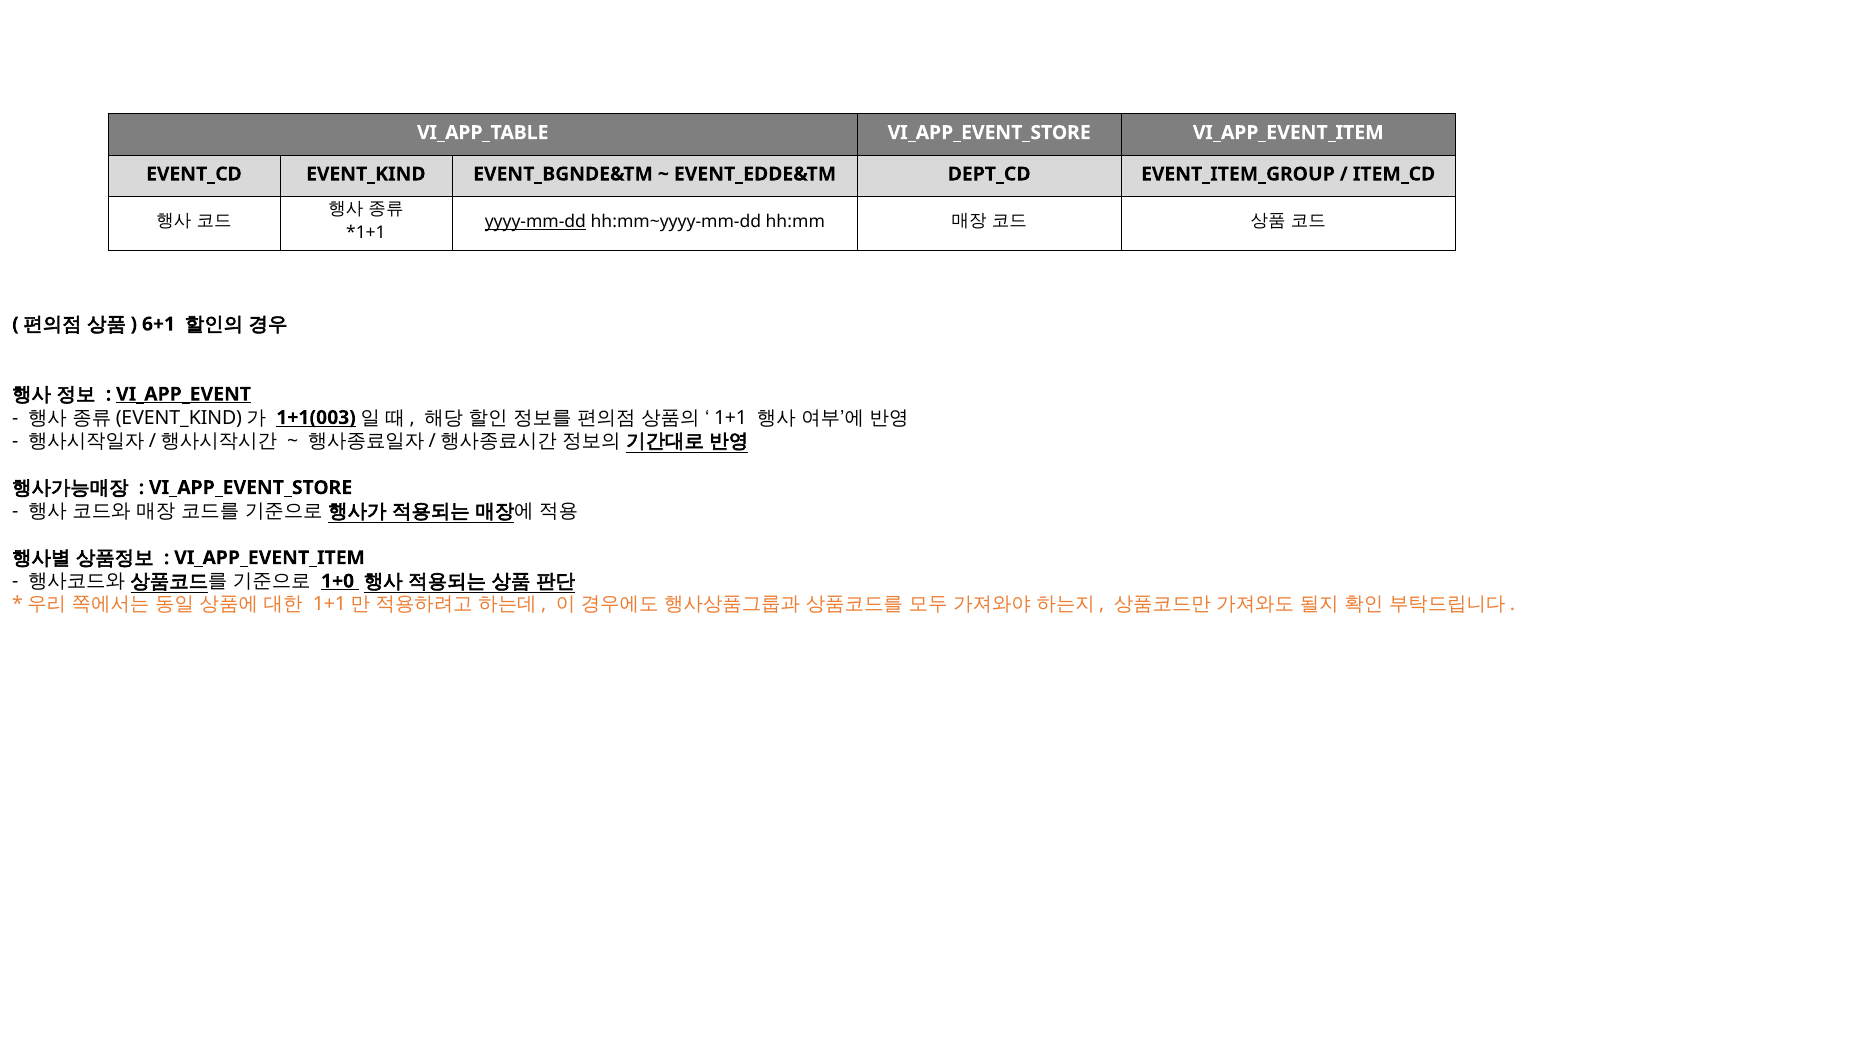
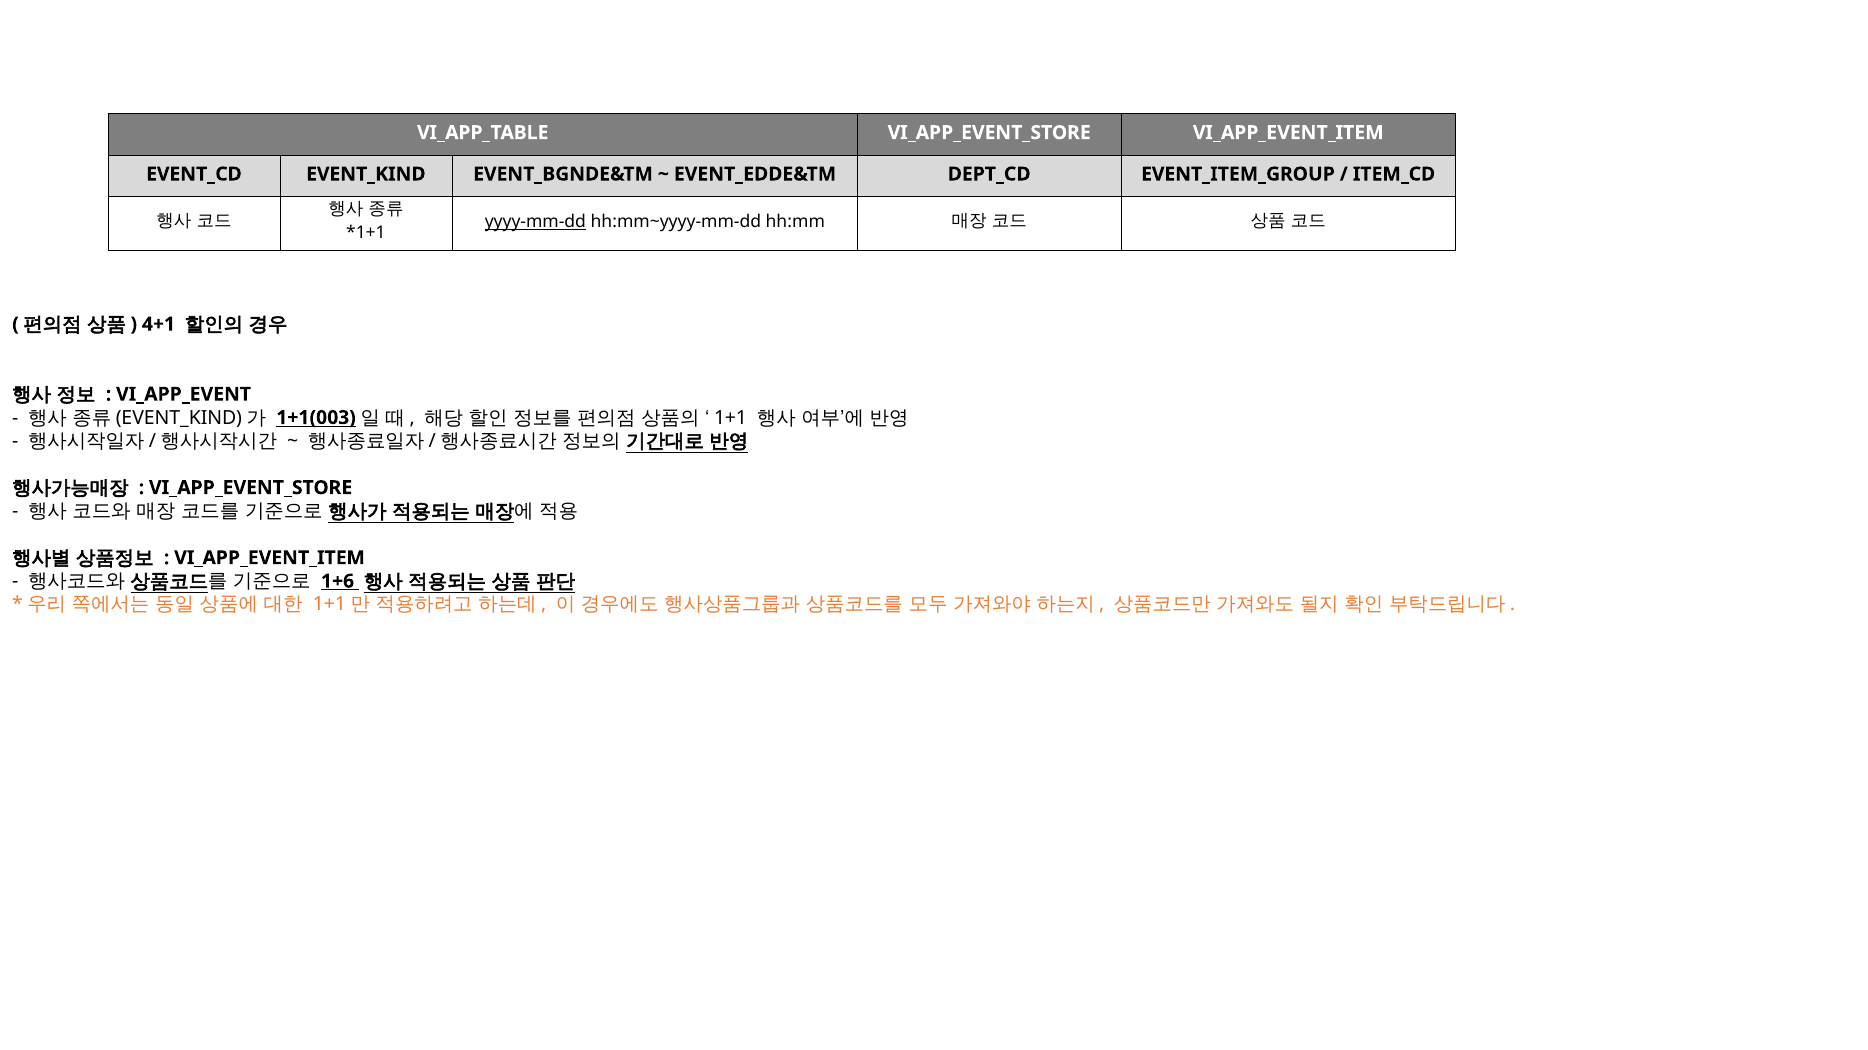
6+1: 6+1 -> 4+1
VI_APP_EVENT underline: present -> none
1+0: 1+0 -> 1+6
